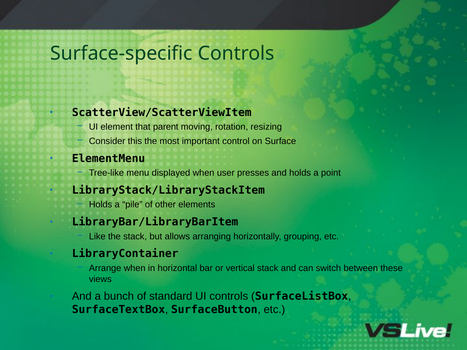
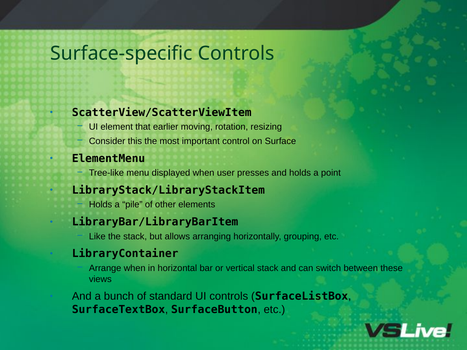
parent: parent -> earlier
